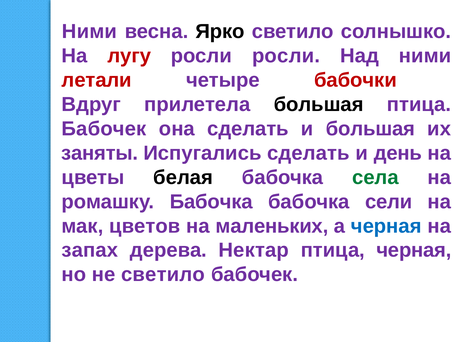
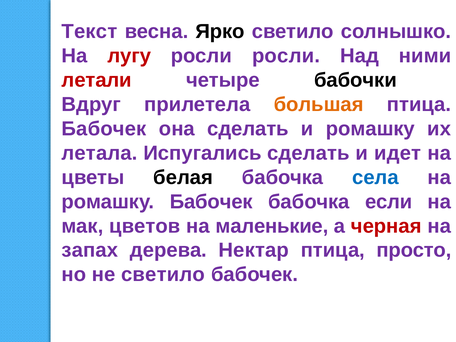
Ними at (89, 31): Ними -> Текст
бабочки colour: red -> black
большая at (319, 104) colour: black -> orange
и большая: большая -> ромашку
заняты: заняты -> летала
день: день -> идет
села colour: green -> blue
ромашку Бабочка: Бабочка -> Бабочек
сели: сели -> если
маленьких: маленьких -> маленькие
черная at (386, 226) colour: blue -> red
птица черная: черная -> просто
